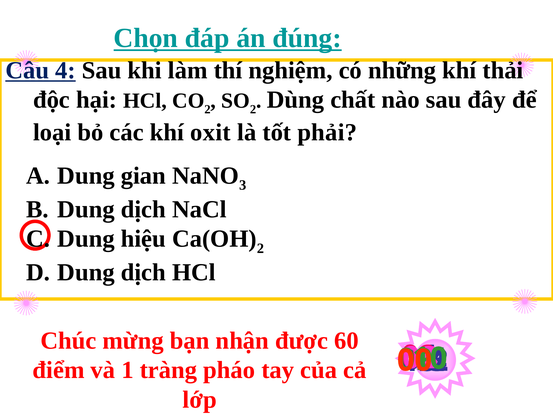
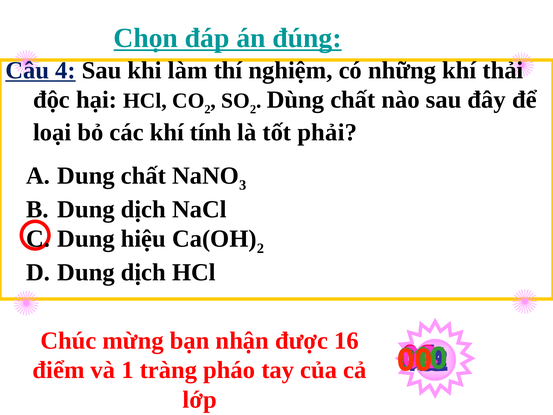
oxit: oxit -> tính
Dung gian: gian -> chất
60: 60 -> 16
